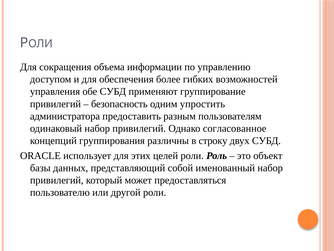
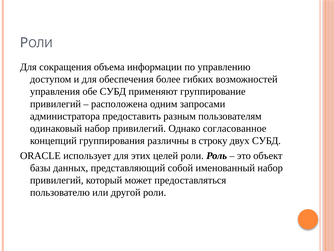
безопасность: безопасность -> расположена
упростить: упростить -> запросами
